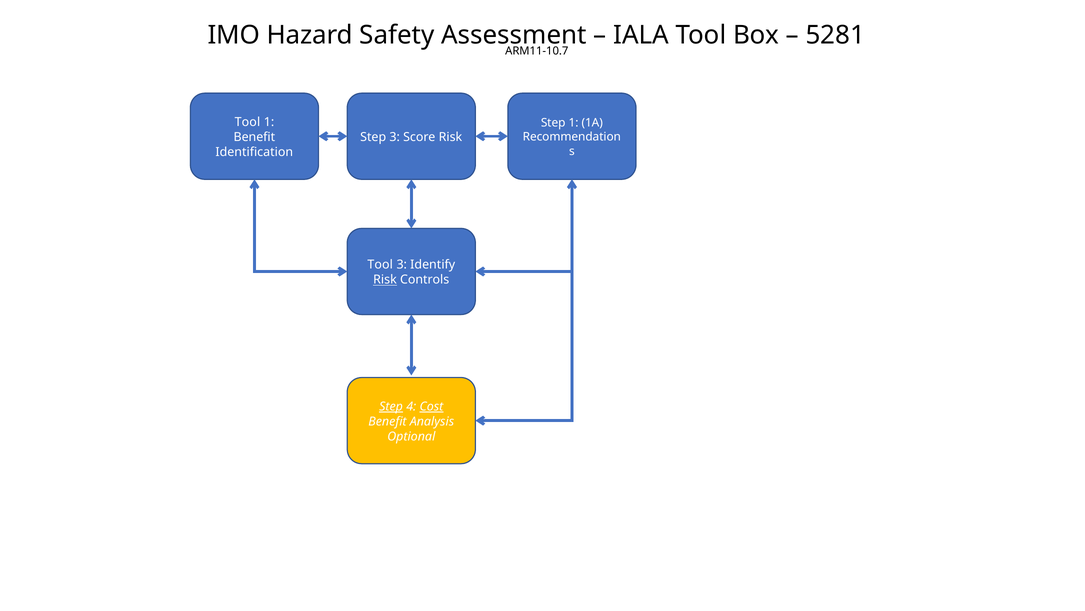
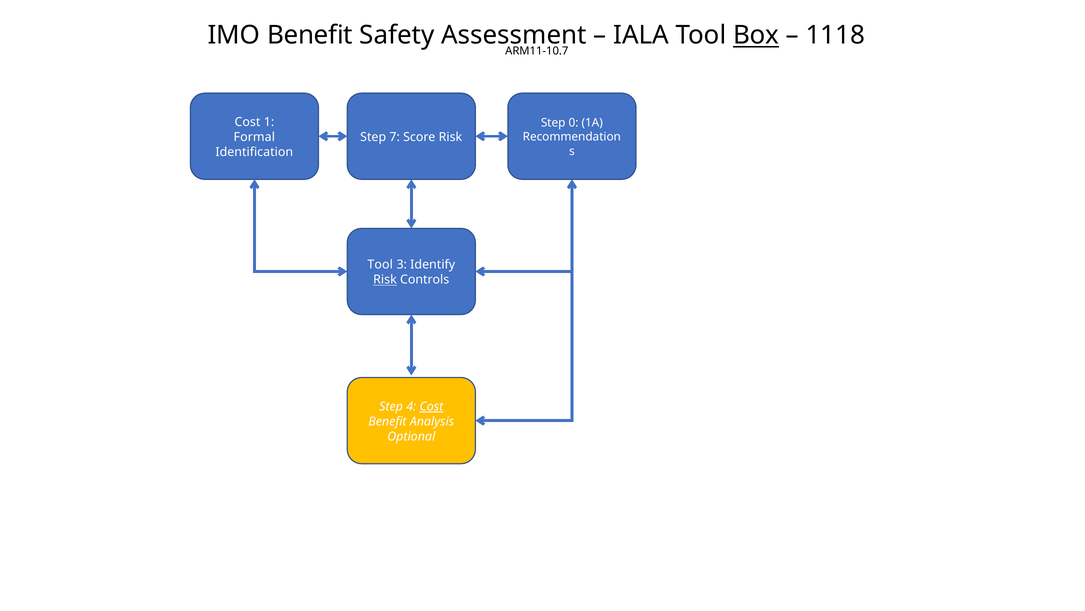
IMO Hazard: Hazard -> Benefit
Box underline: none -> present
5281: 5281 -> 1118
Tool at (247, 122): Tool -> Cost
Step 1: 1 -> 0
Benefit at (254, 137): Benefit -> Formal
Step 3: 3 -> 7
Step at (391, 406) underline: present -> none
